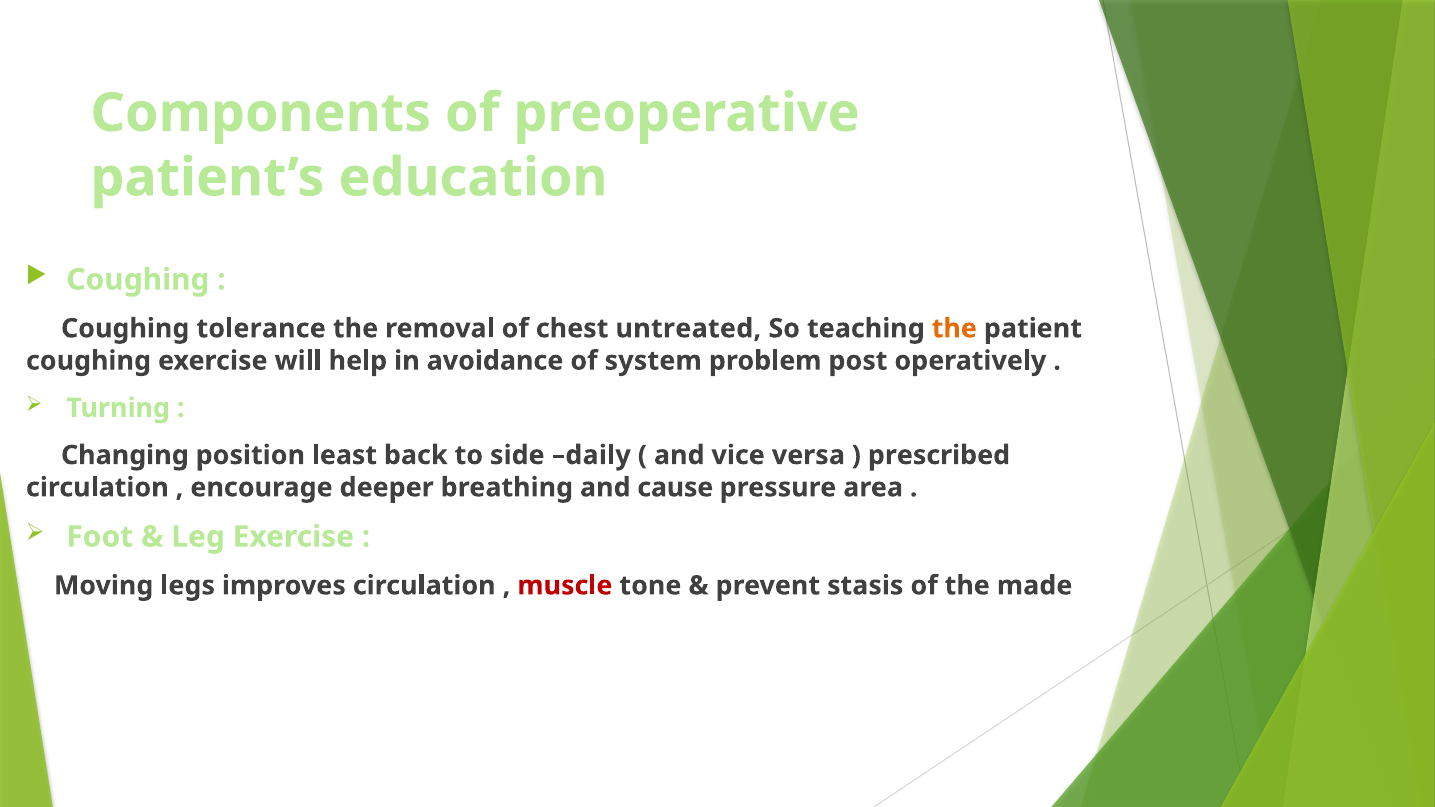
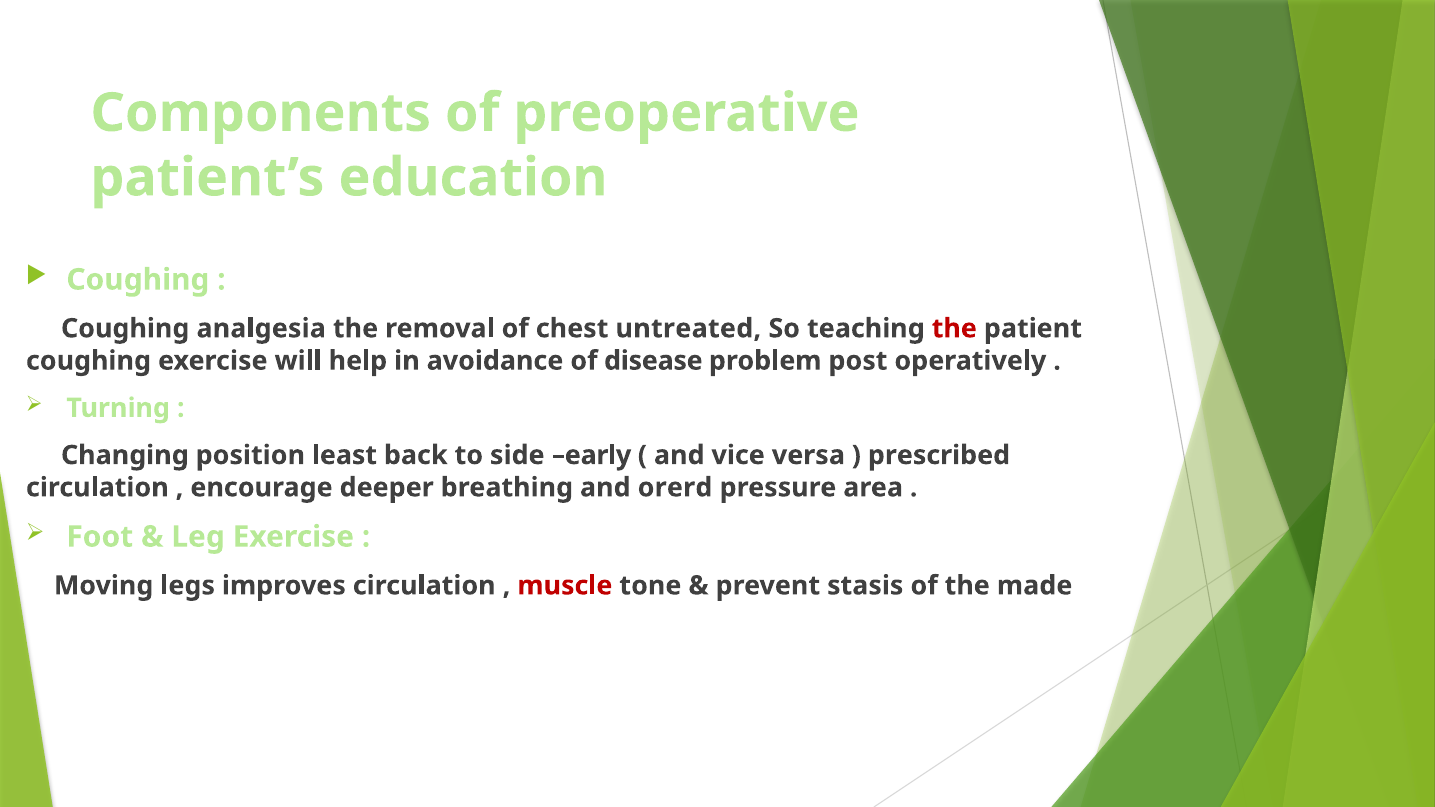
tolerance: tolerance -> analgesia
the at (954, 329) colour: orange -> red
system: system -> disease
daily: daily -> early
cause: cause -> orerd
